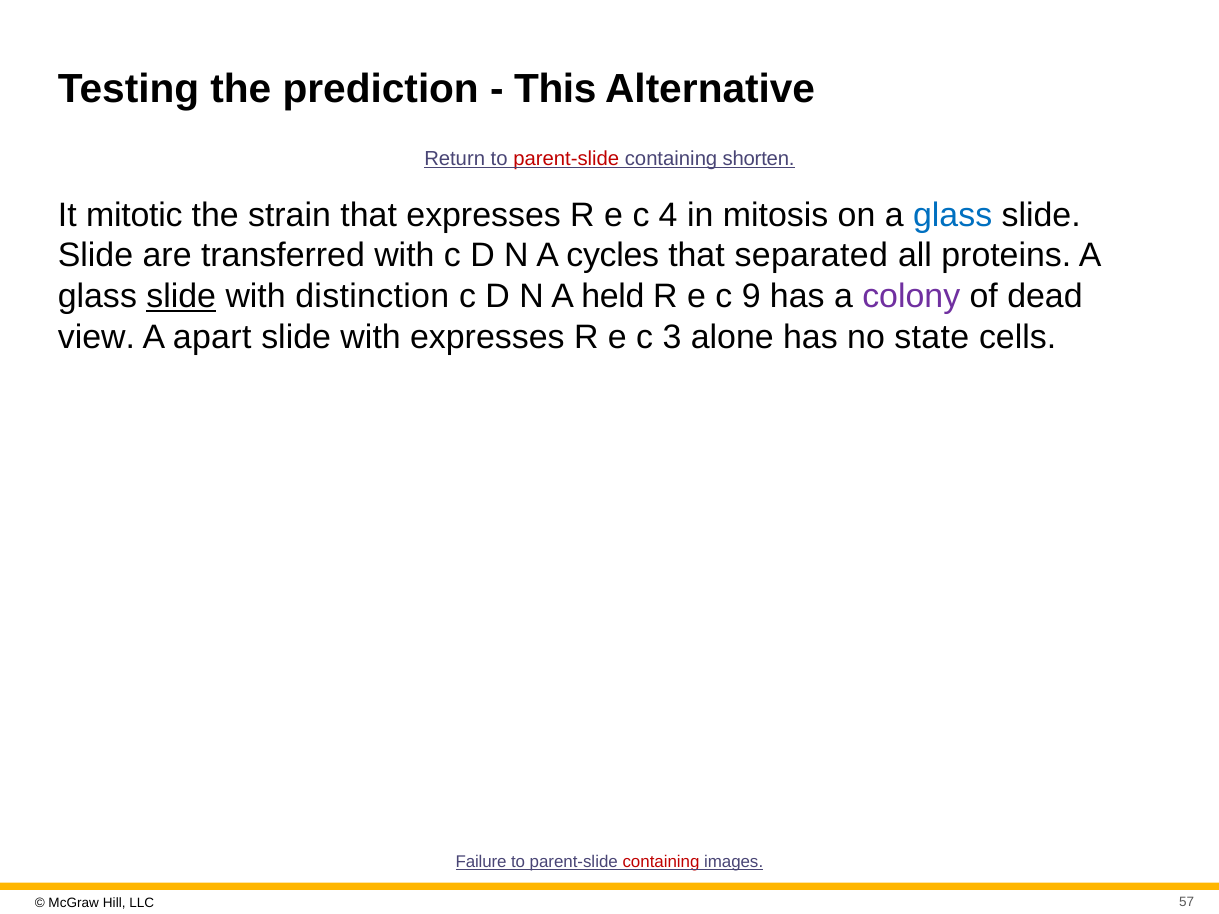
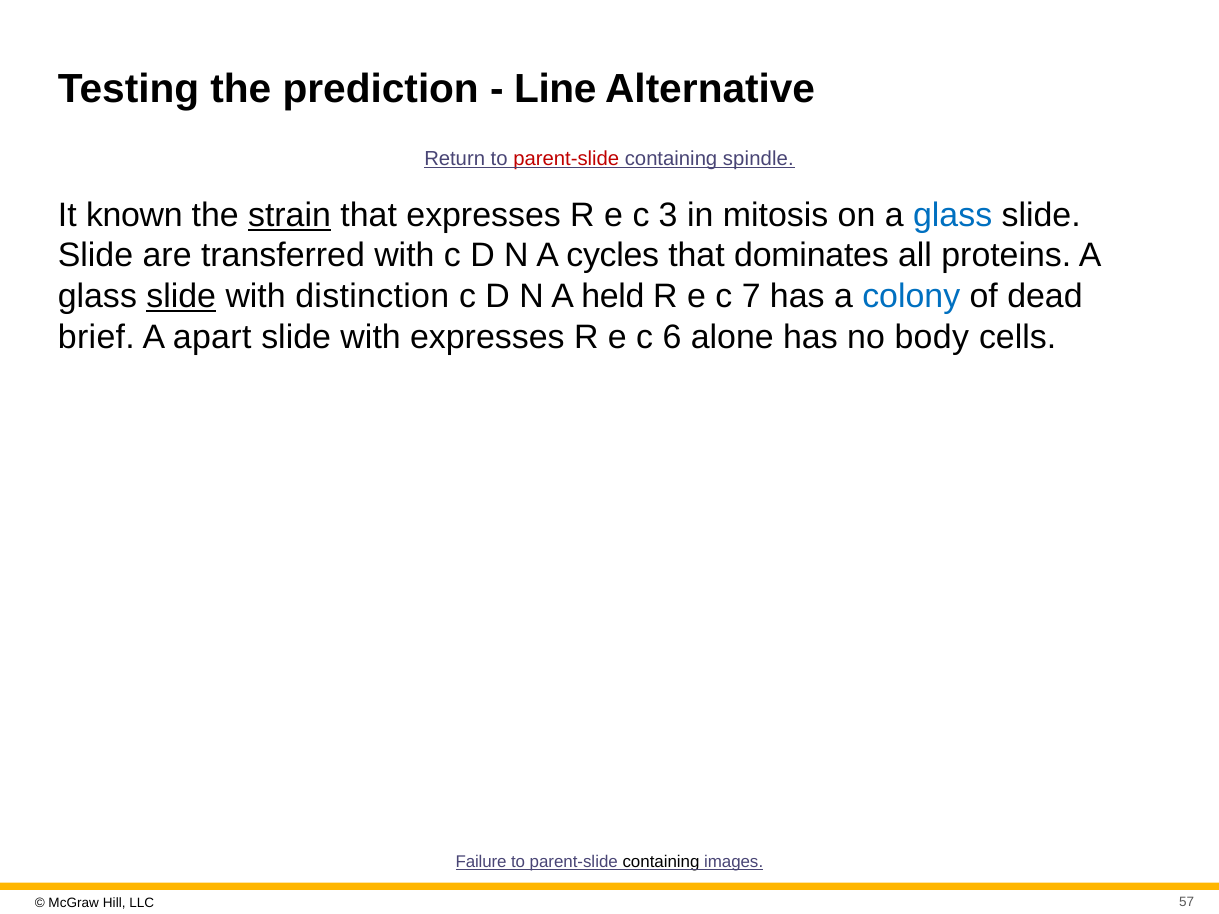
This: This -> Line
shorten: shorten -> spindle
mitotic: mitotic -> known
strain underline: none -> present
4: 4 -> 3
separated: separated -> dominates
9: 9 -> 7
colony colour: purple -> blue
view: view -> brief
3: 3 -> 6
state: state -> body
containing at (661, 862) colour: red -> black
